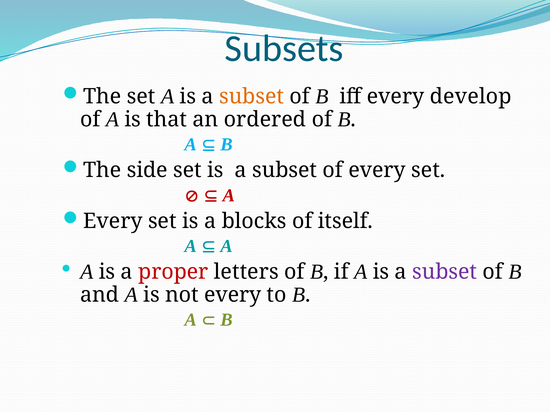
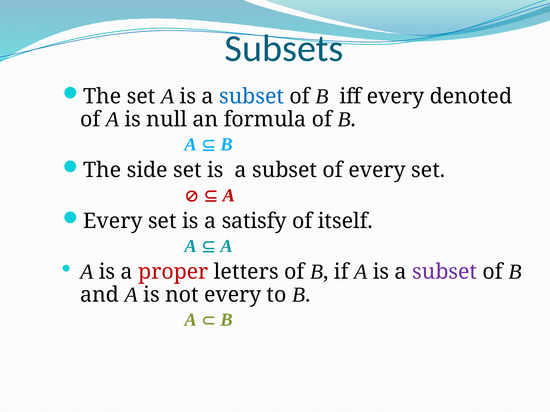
subset at (252, 97) colour: orange -> blue
develop: develop -> denoted
that: that -> null
ordered: ordered -> formula
blocks: blocks -> satisfy
